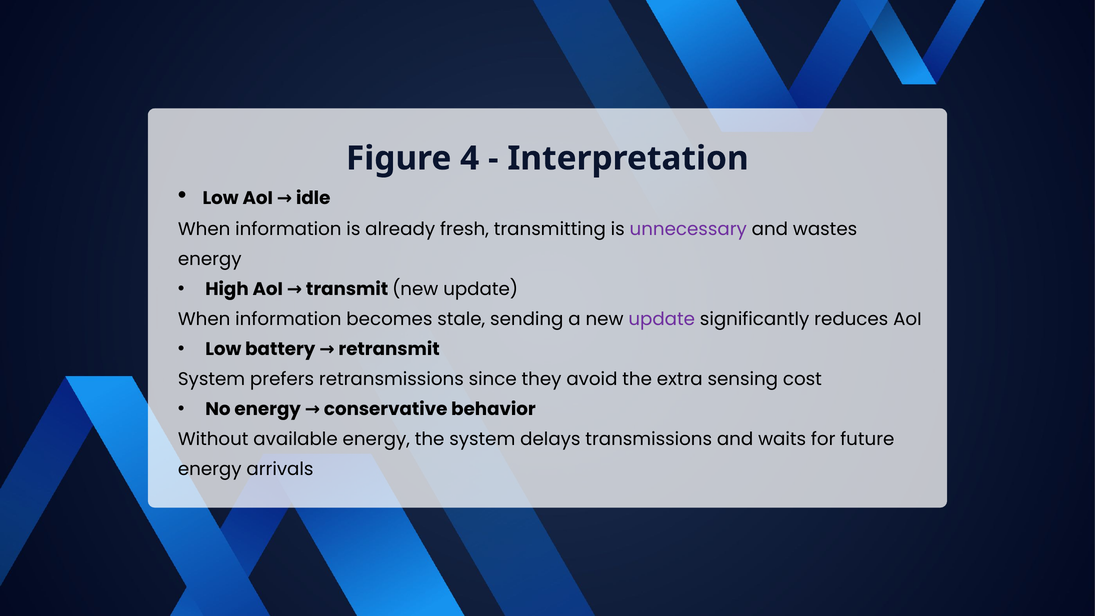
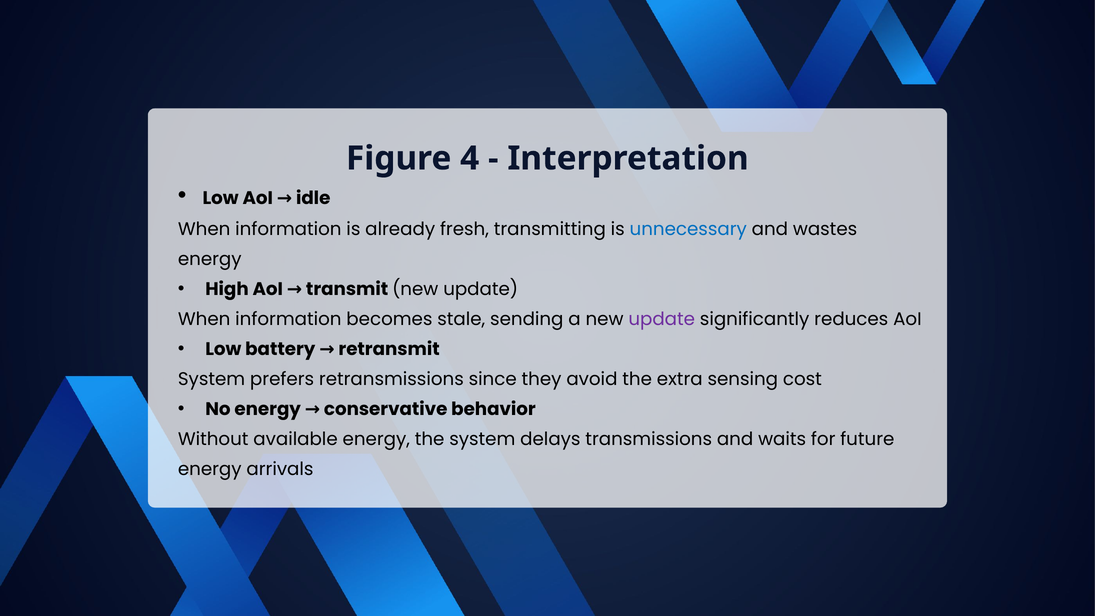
unnecessary colour: purple -> blue
